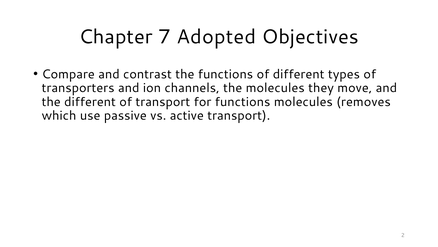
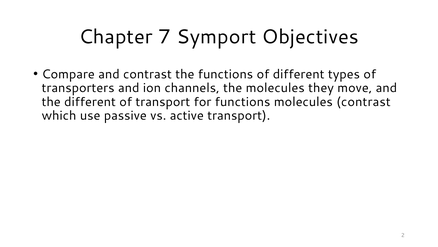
Adopted: Adopted -> Symport
molecules removes: removes -> contrast
